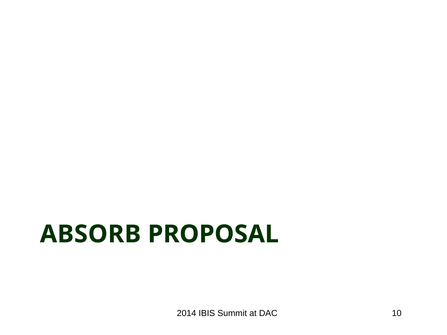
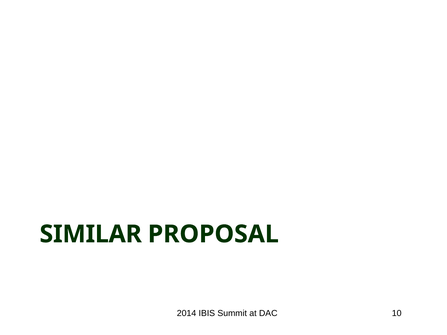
ABSORB: ABSORB -> SIMILAR
